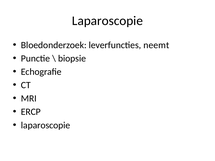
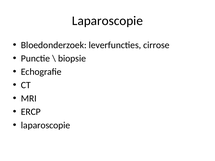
neemt: neemt -> cirrose
